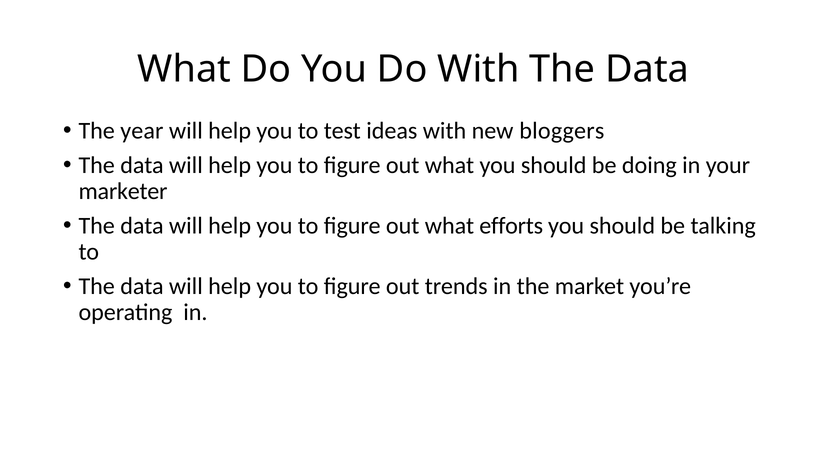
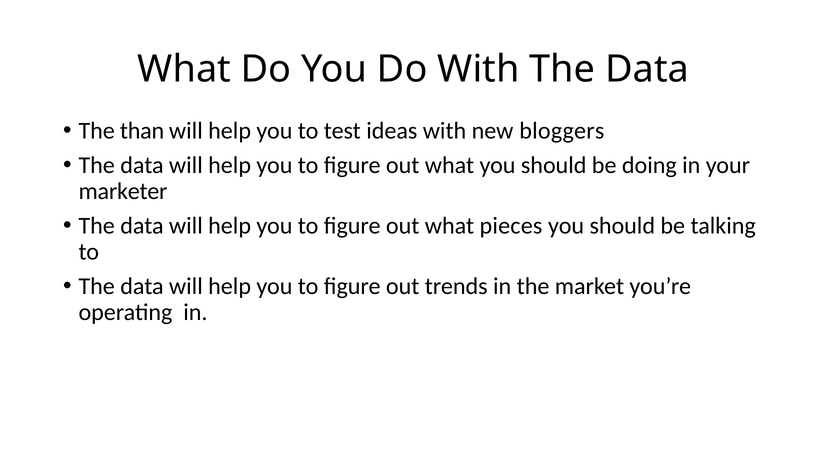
year: year -> than
efforts: efforts -> pieces
